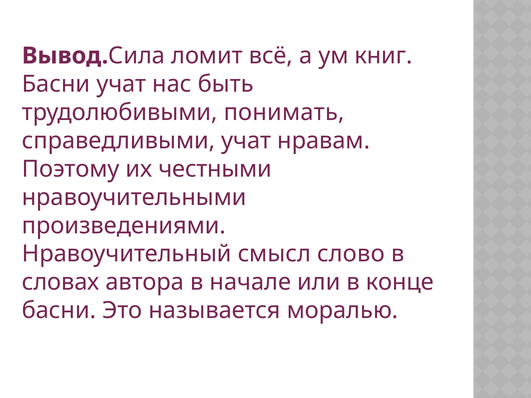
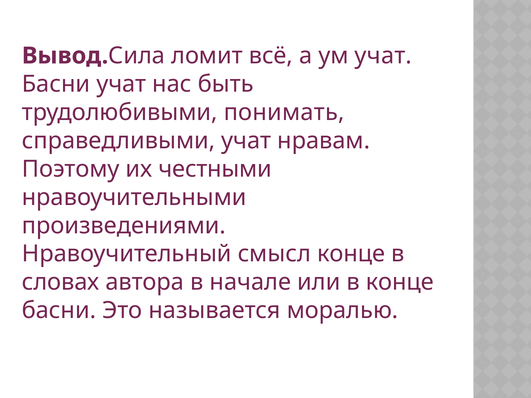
ум книг: книг -> учат
смысл слово: слово -> конце
